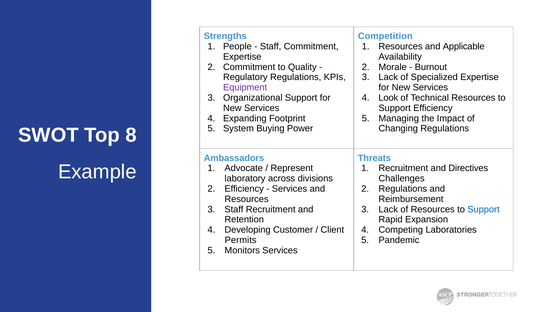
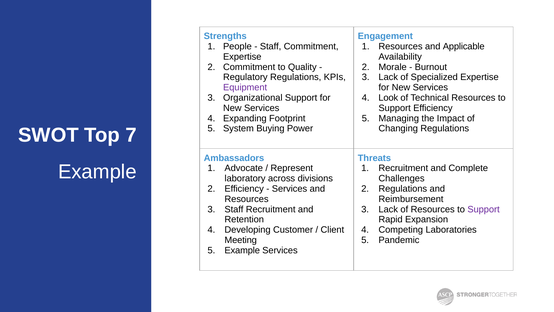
Competition: Competition -> Engagement
8: 8 -> 7
Directives: Directives -> Complete
Support at (484, 209) colour: blue -> purple
Permits: Permits -> Meeting
5 Monitors: Monitors -> Example
